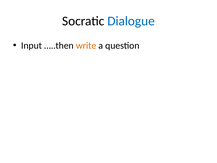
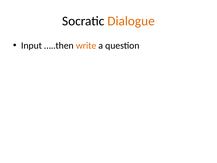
Dialogue colour: blue -> orange
